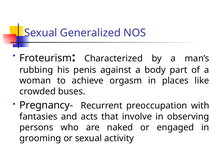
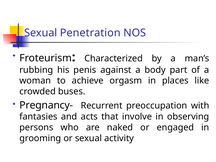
Generalized: Generalized -> Penetration
